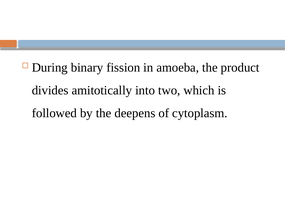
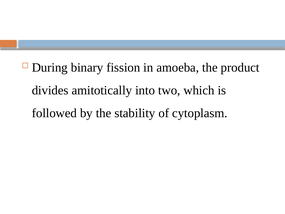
deepens: deepens -> stability
